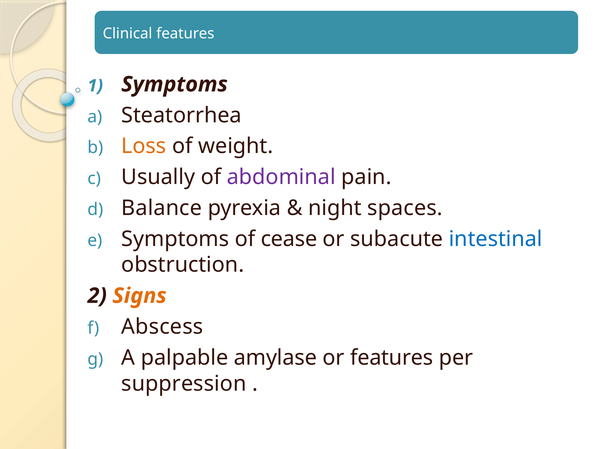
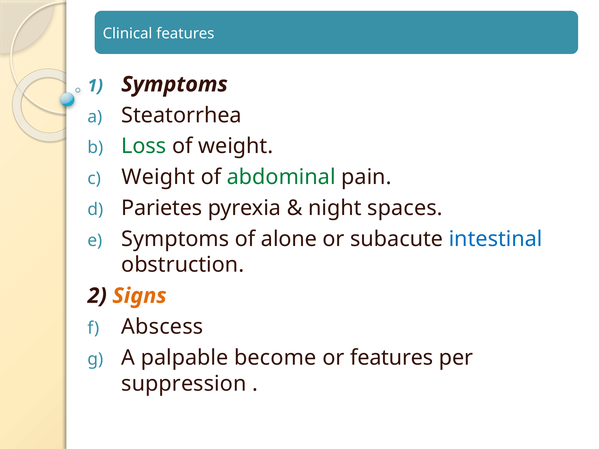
Loss colour: orange -> green
Usually at (158, 177): Usually -> Weight
abdominal colour: purple -> green
Balance: Balance -> Parietes
cease: cease -> alone
amylase: amylase -> become
